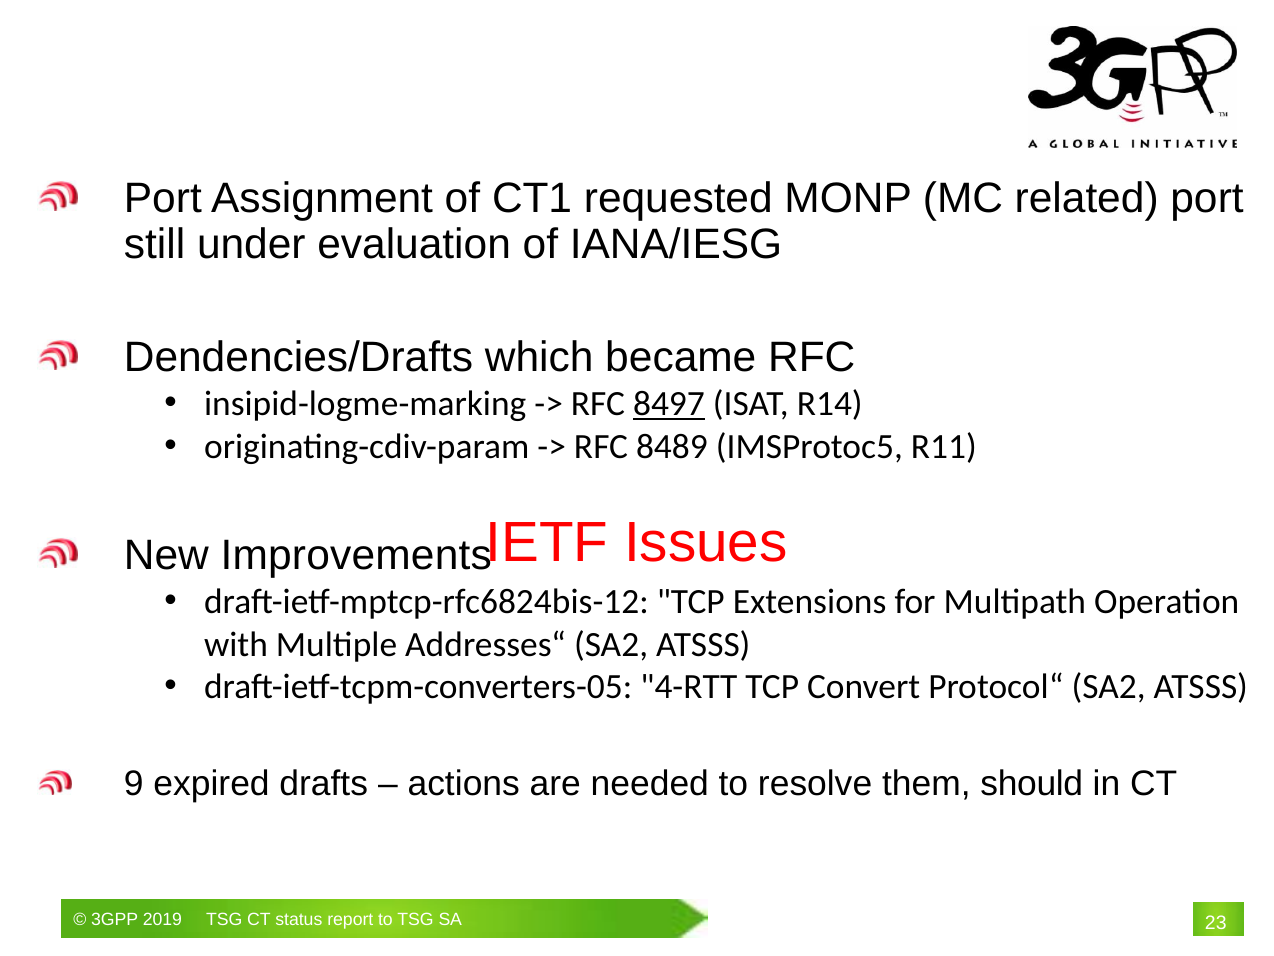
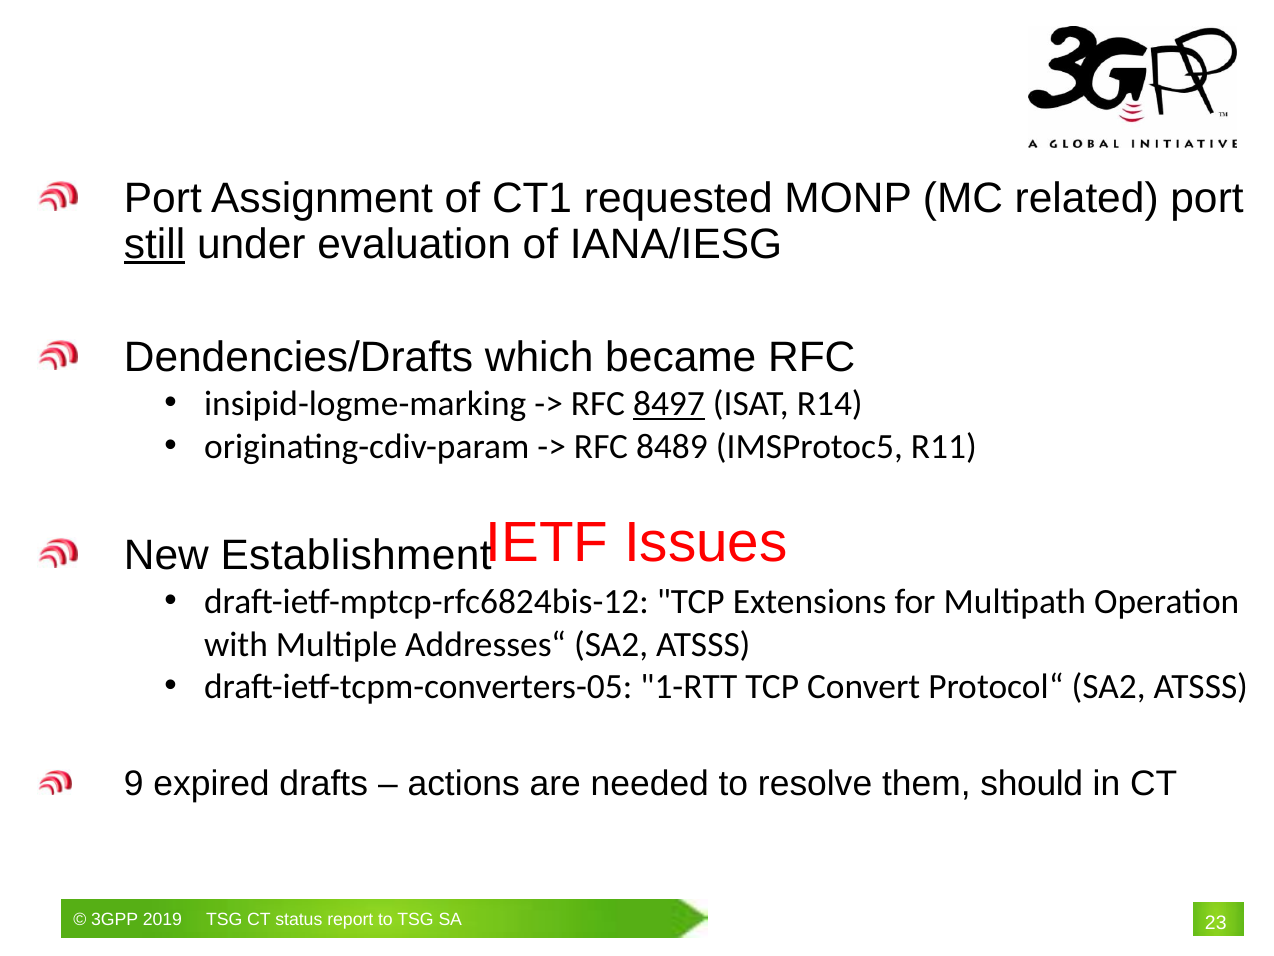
still underline: none -> present
Improvements: Improvements -> Establishment
4-RTT: 4-RTT -> 1-RTT
